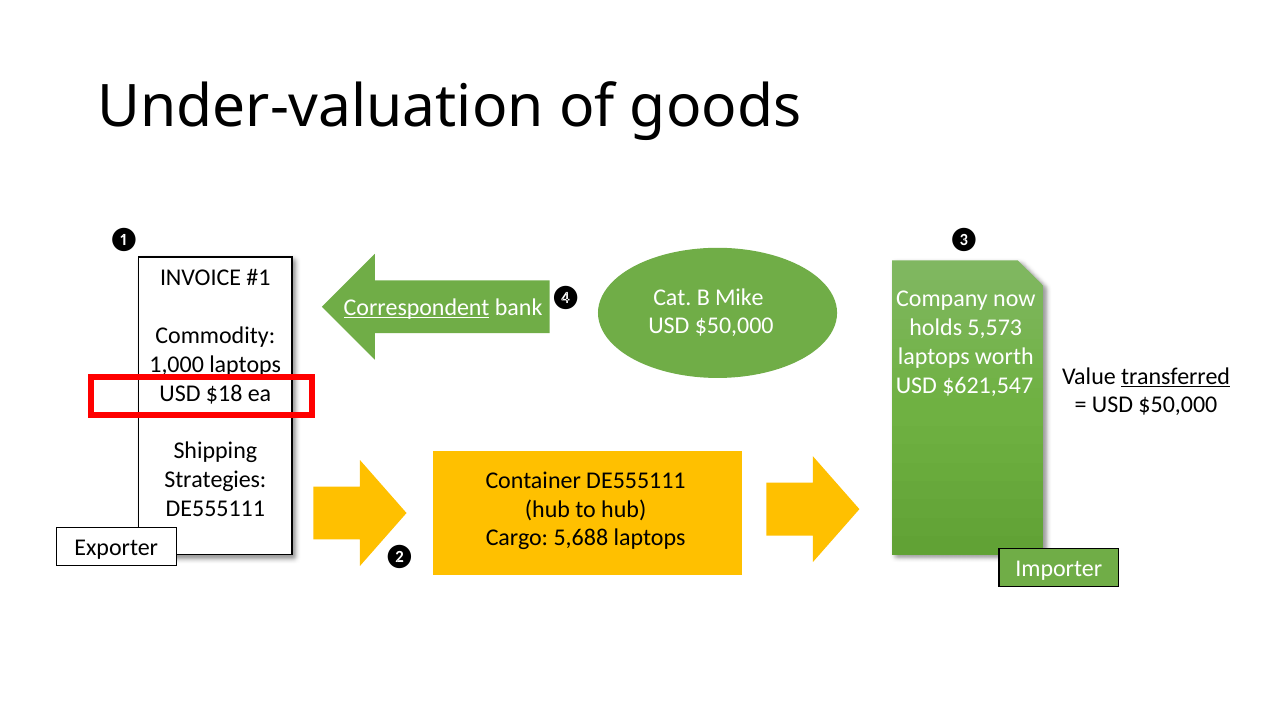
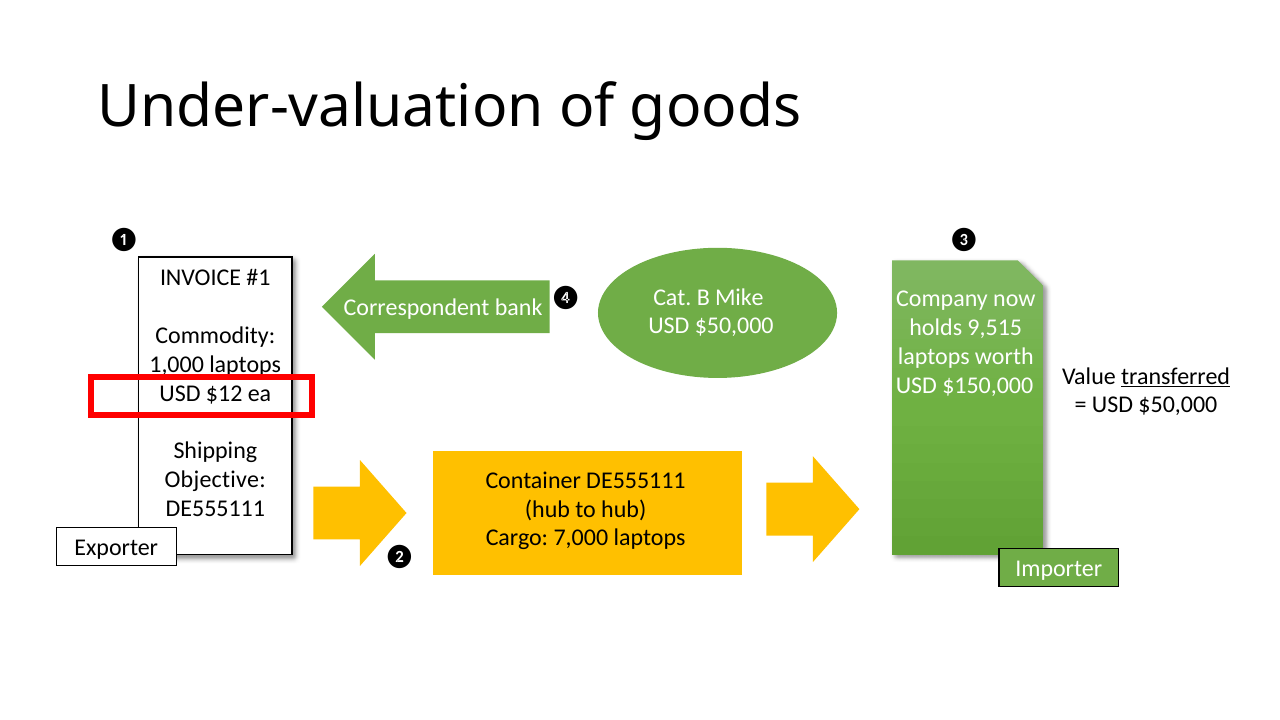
Correspondent underline: present -> none
5,573: 5,573 -> 9,515
$621,547: $621,547 -> $150,000
$18: $18 -> $12
Strategies: Strategies -> Objective
5,688: 5,688 -> 7,000
